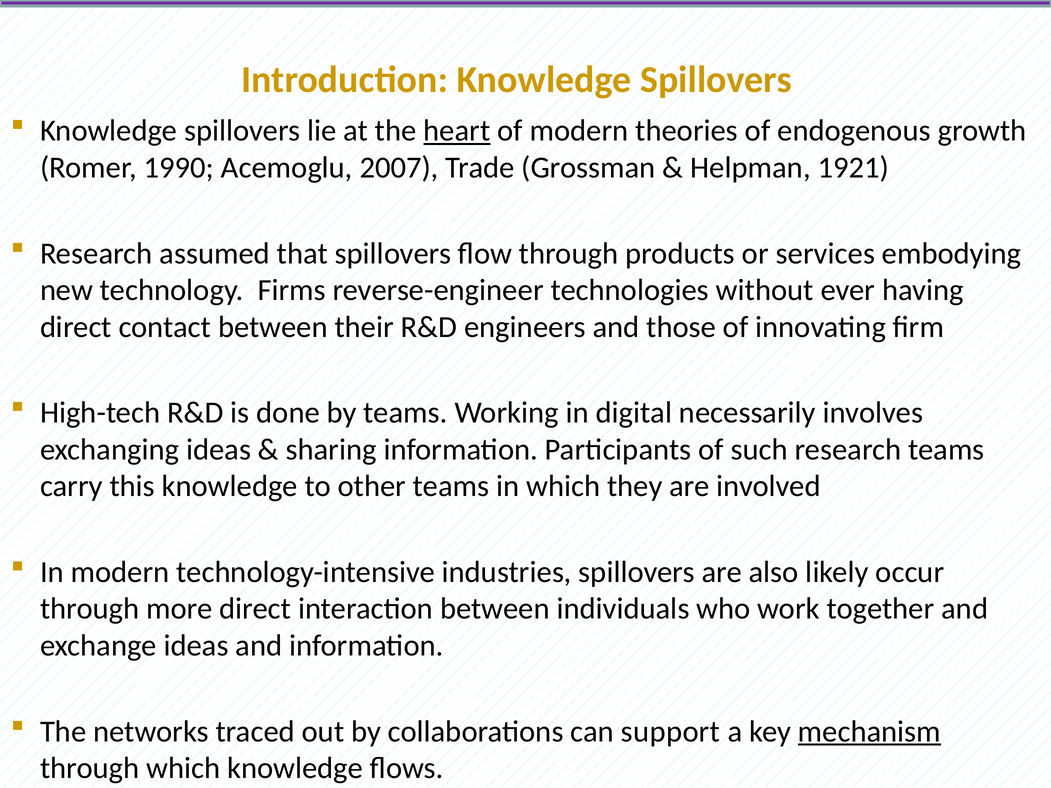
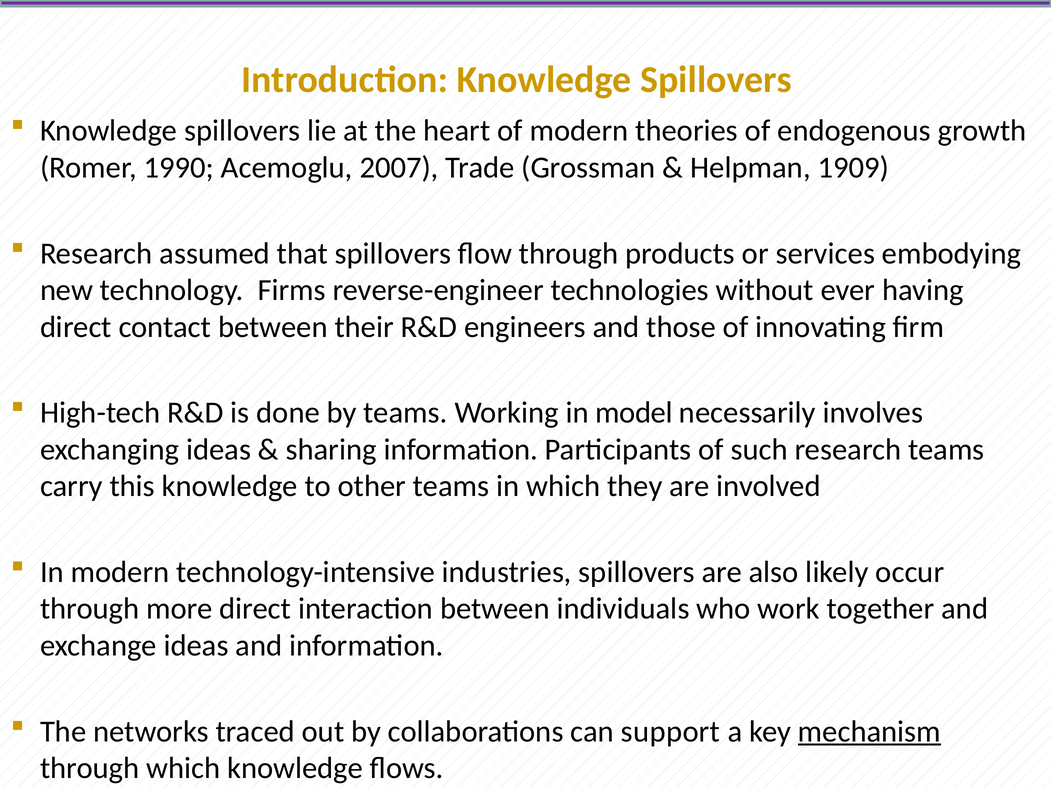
heart underline: present -> none
1921: 1921 -> 1909
digital: digital -> model
